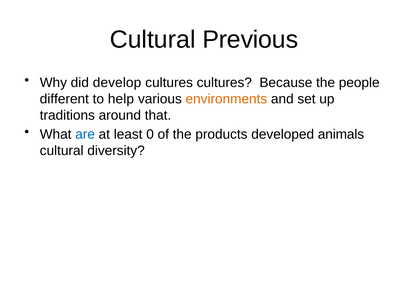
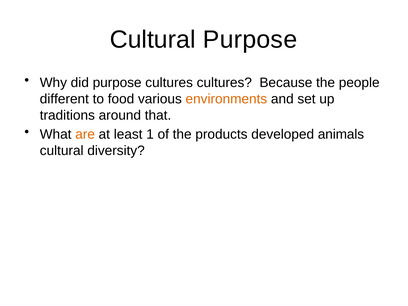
Cultural Previous: Previous -> Purpose
did develop: develop -> purpose
help: help -> food
are colour: blue -> orange
0: 0 -> 1
